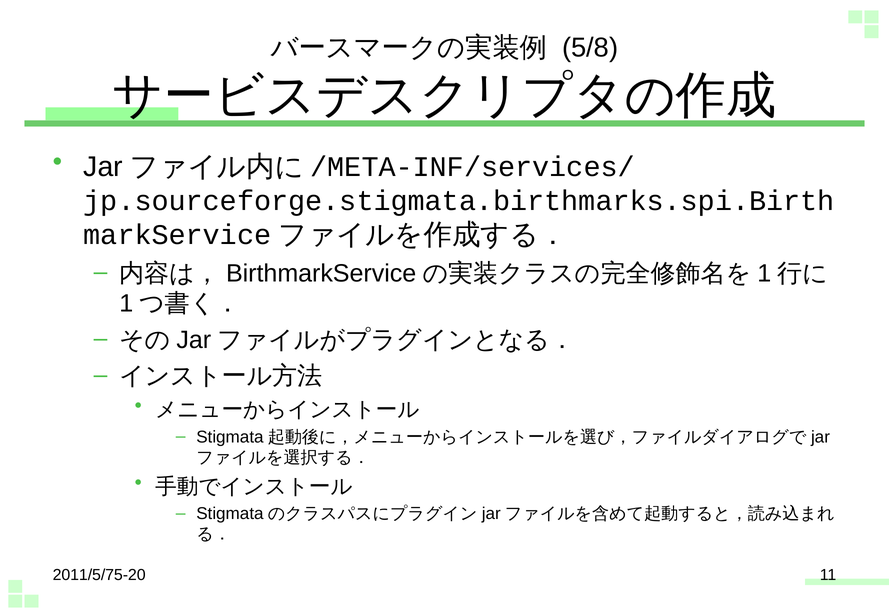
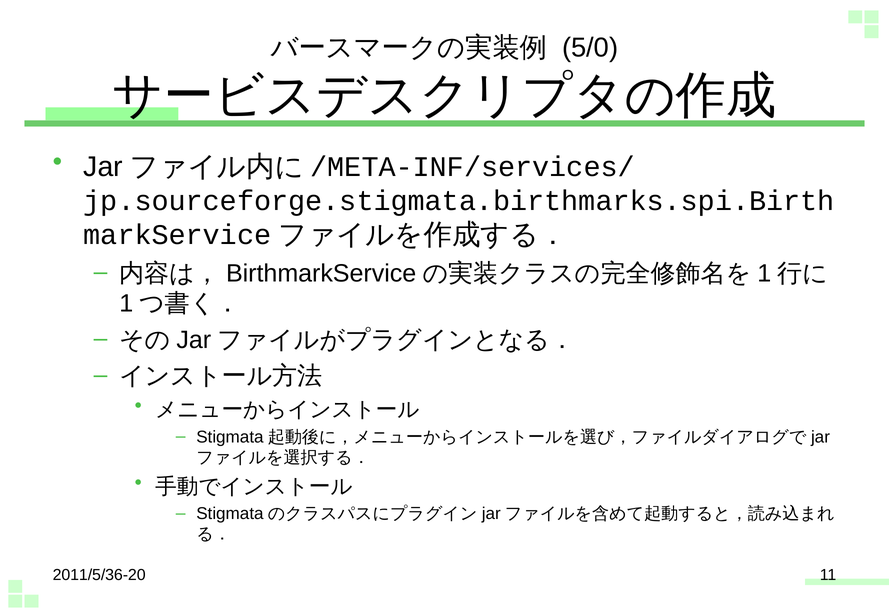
5/8: 5/8 -> 5/0
2011/5/75-20: 2011/5/75-20 -> 2011/5/36-20
